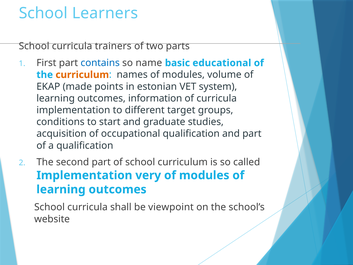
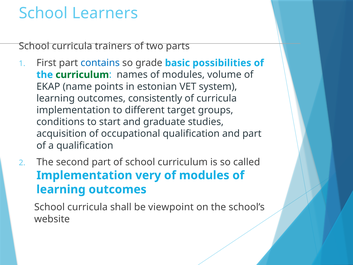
name: name -> grade
educational: educational -> possibilities
curriculum at (82, 75) colour: orange -> green
made: made -> name
information: information -> consistently
